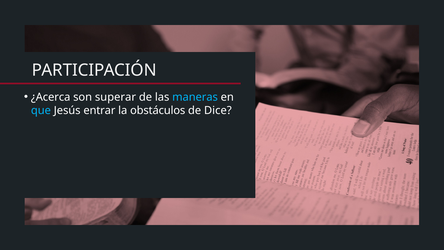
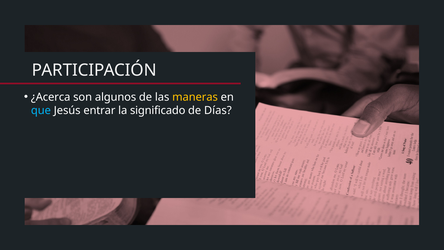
superar: superar -> algunos
maneras colour: light blue -> yellow
obstáculos: obstáculos -> significado
Dice: Dice -> Días
